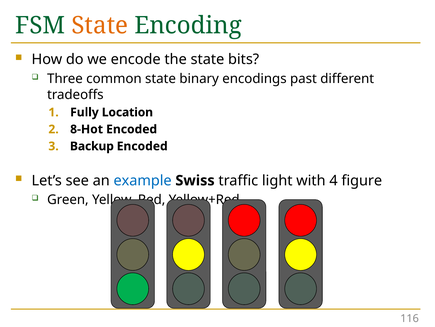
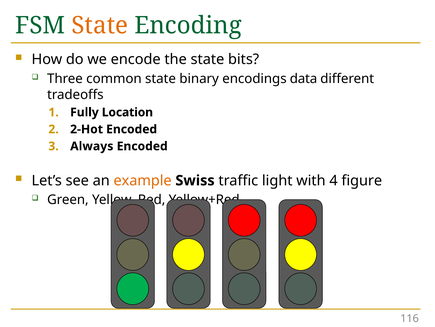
past: past -> data
8-Hot: 8-Hot -> 2-Hot
Backup: Backup -> Always
example colour: blue -> orange
